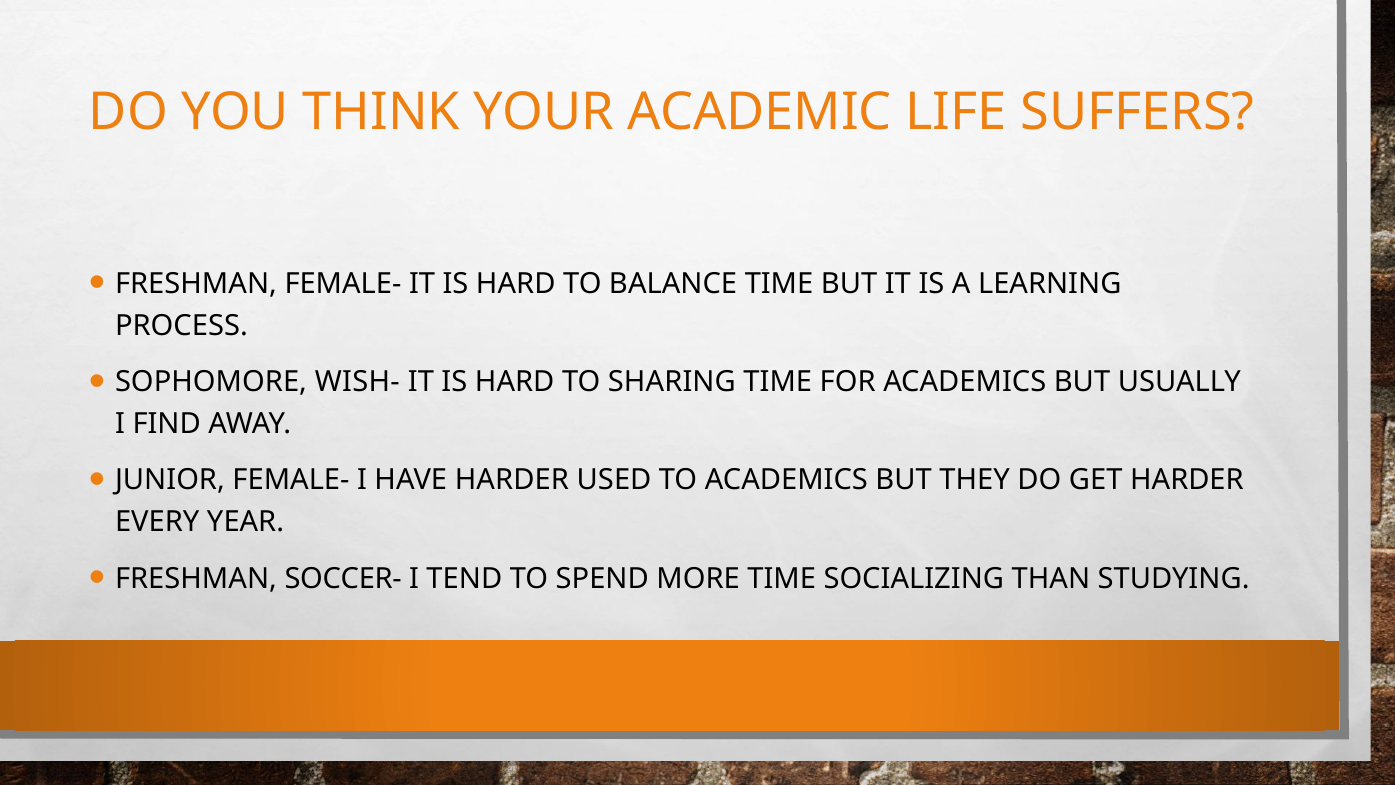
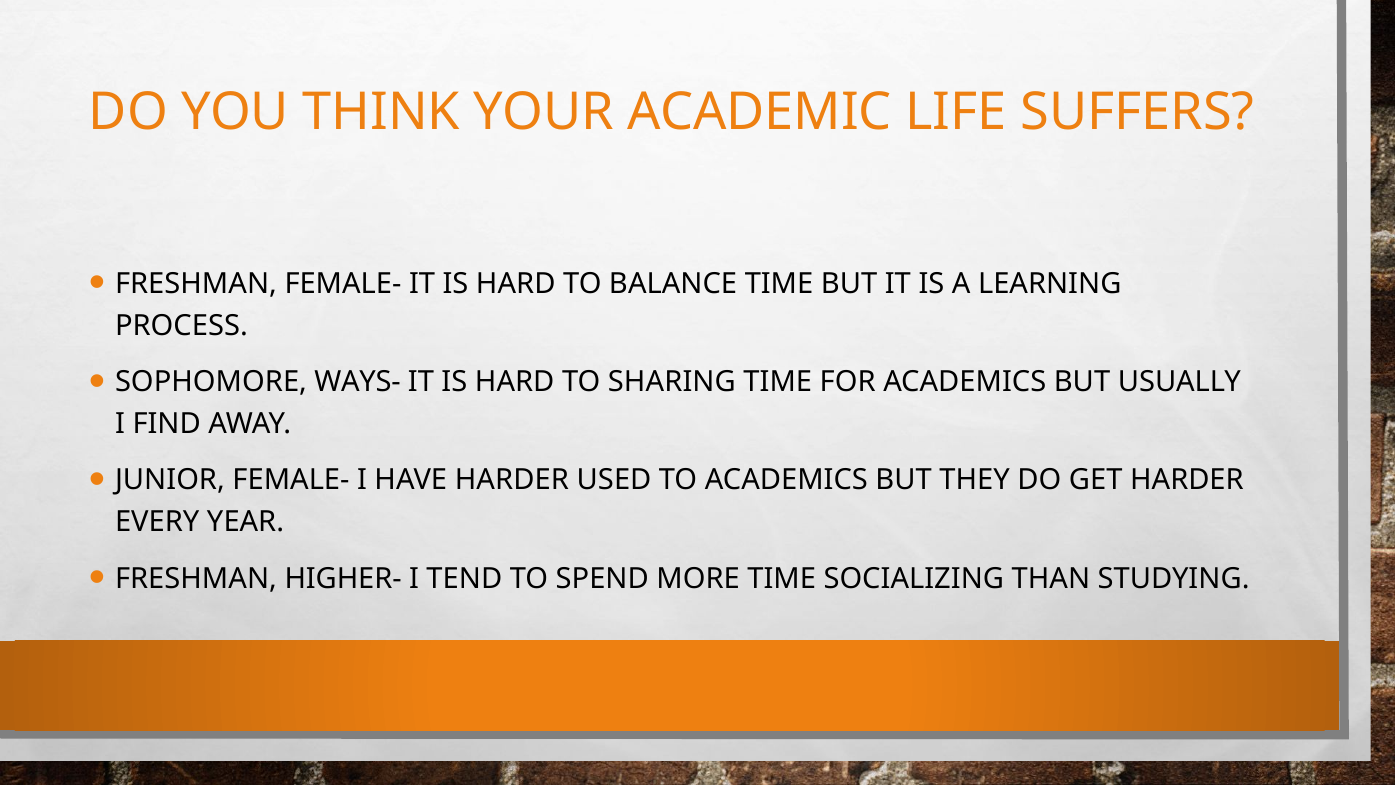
WISH-: WISH- -> WAYS-
SOCCER-: SOCCER- -> HIGHER-
